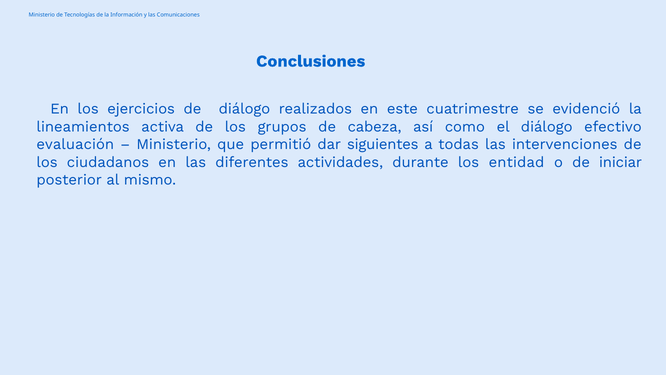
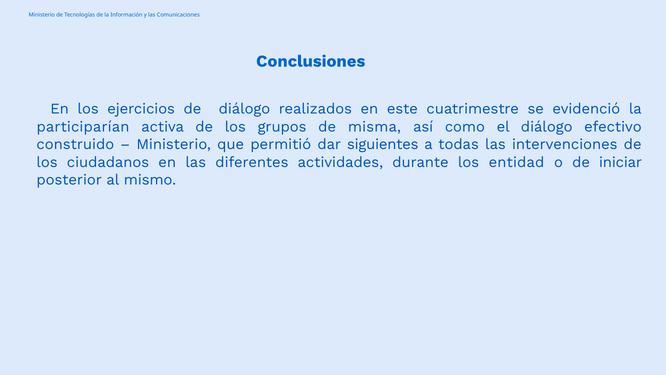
lineamientos: lineamientos -> participarían
cabeza: cabeza -> misma
evaluación: evaluación -> construido
